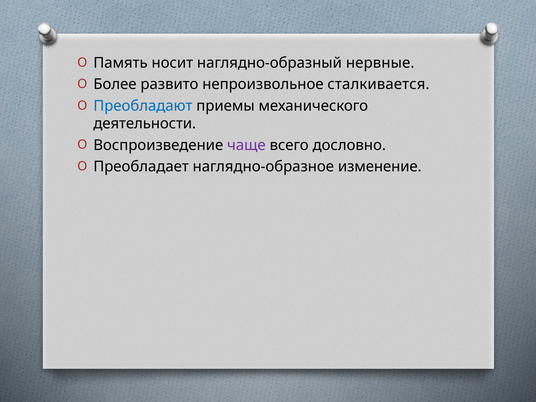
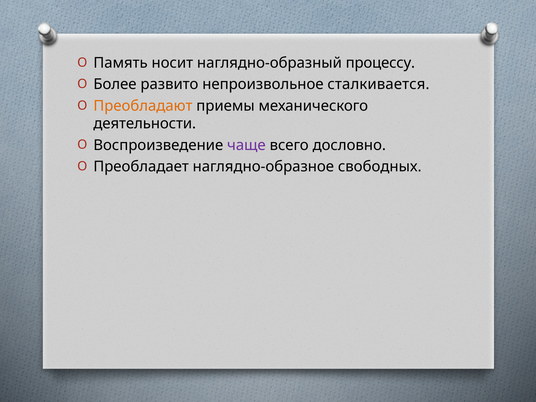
нервные: нервные -> процессу
Преобладают colour: blue -> orange
изменение: изменение -> свободных
